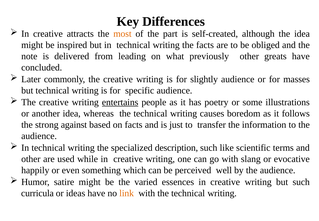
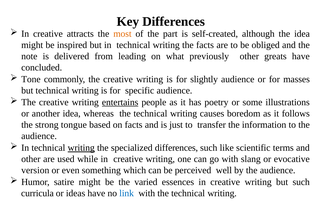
Later: Later -> Tone
against: against -> tongue
writing at (81, 148) underline: none -> present
specialized description: description -> differences
happily: happily -> version
link colour: orange -> blue
